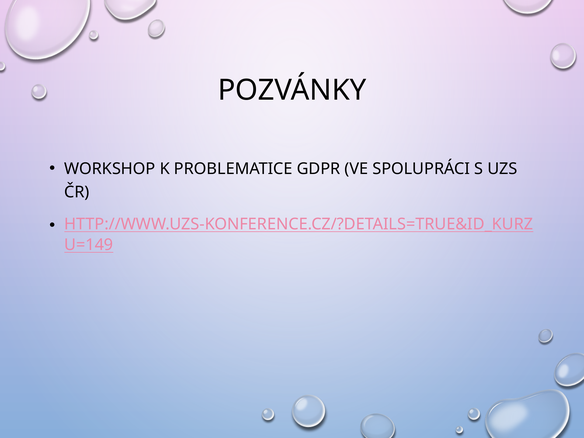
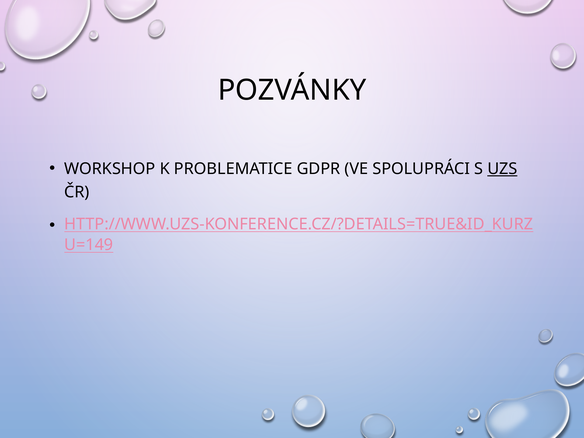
UZS underline: none -> present
